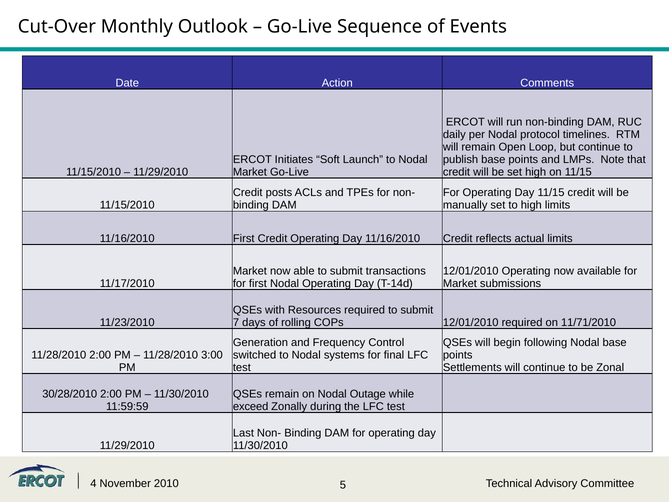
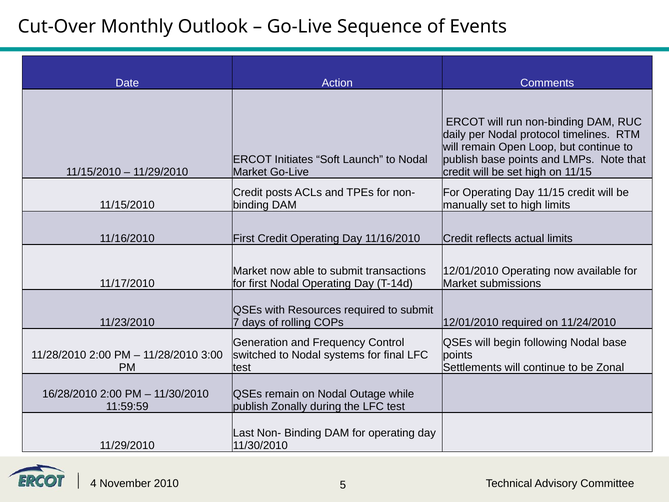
11/71/2010: 11/71/2010 -> 11/24/2010
30/28/2010: 30/28/2010 -> 16/28/2010
exceed at (251, 406): exceed -> publish
